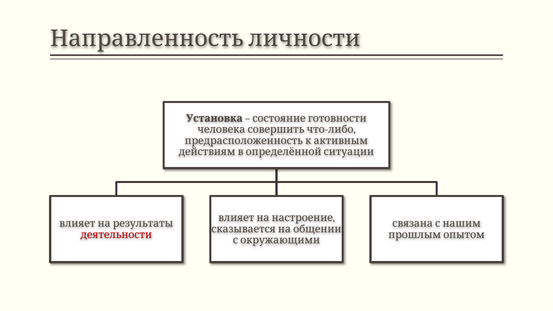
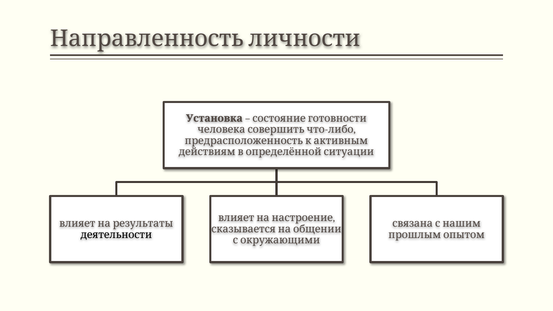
деятельности colour: red -> black
